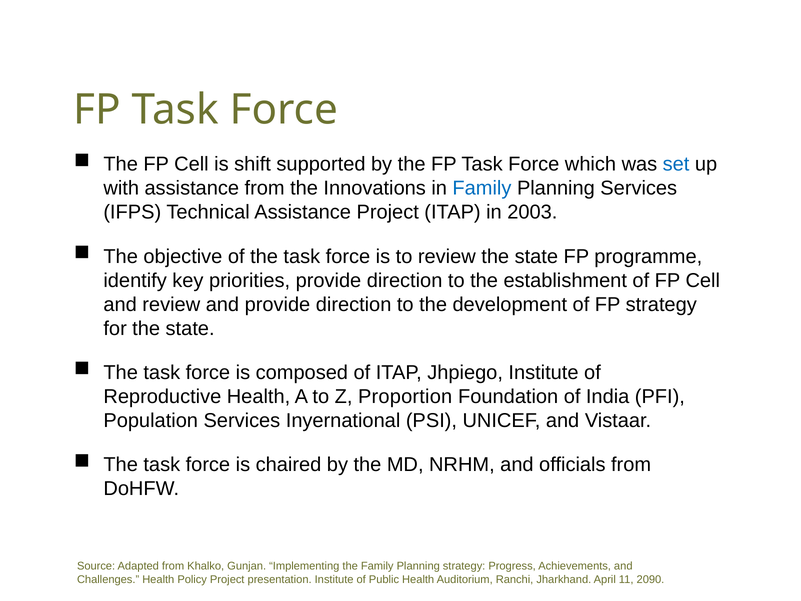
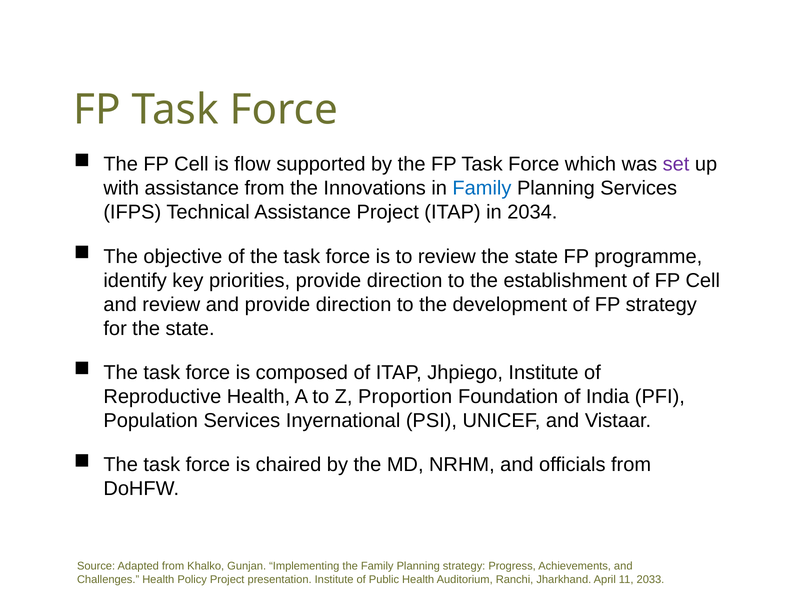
shift: shift -> flow
set colour: blue -> purple
2003: 2003 -> 2034
2090: 2090 -> 2033
